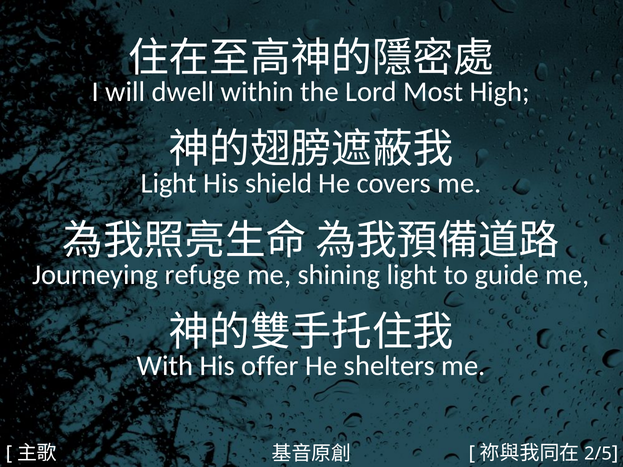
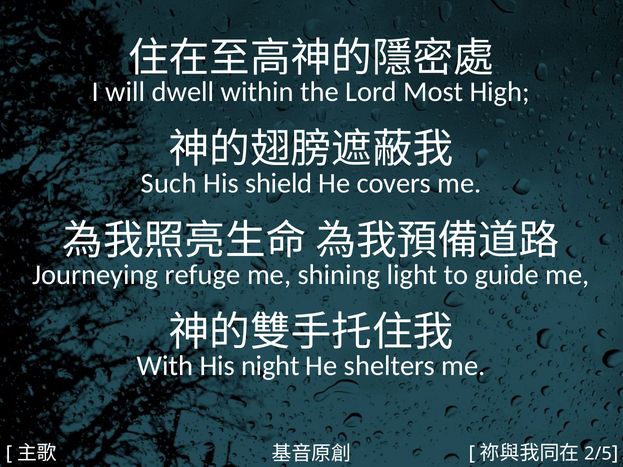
Light at (169, 183): Light -> Such
offer: offer -> night
